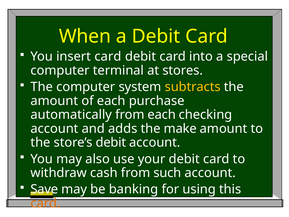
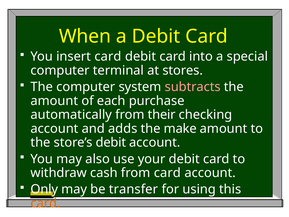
subtracts colour: yellow -> pink
from each: each -> their
from such: such -> card
Save: Save -> Only
banking: banking -> transfer
